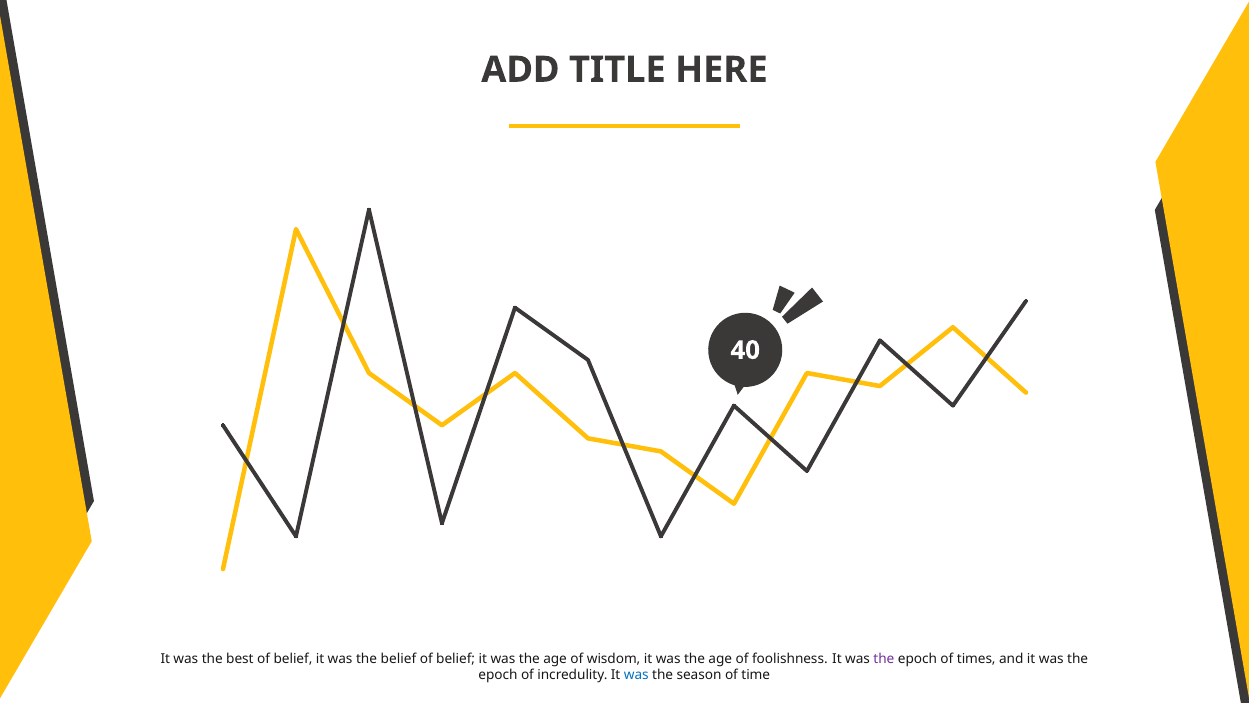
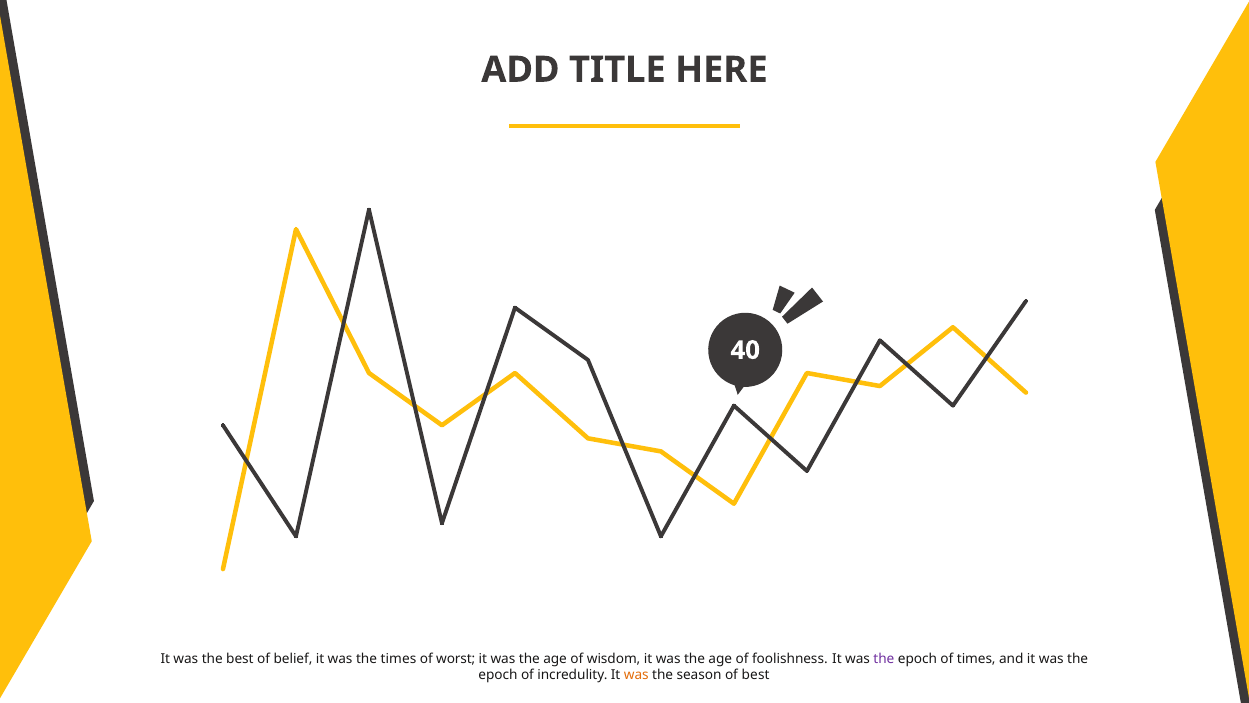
the belief: belief -> times
belief at (456, 658): belief -> worst
was at (636, 675) colour: blue -> orange
of time: time -> best
